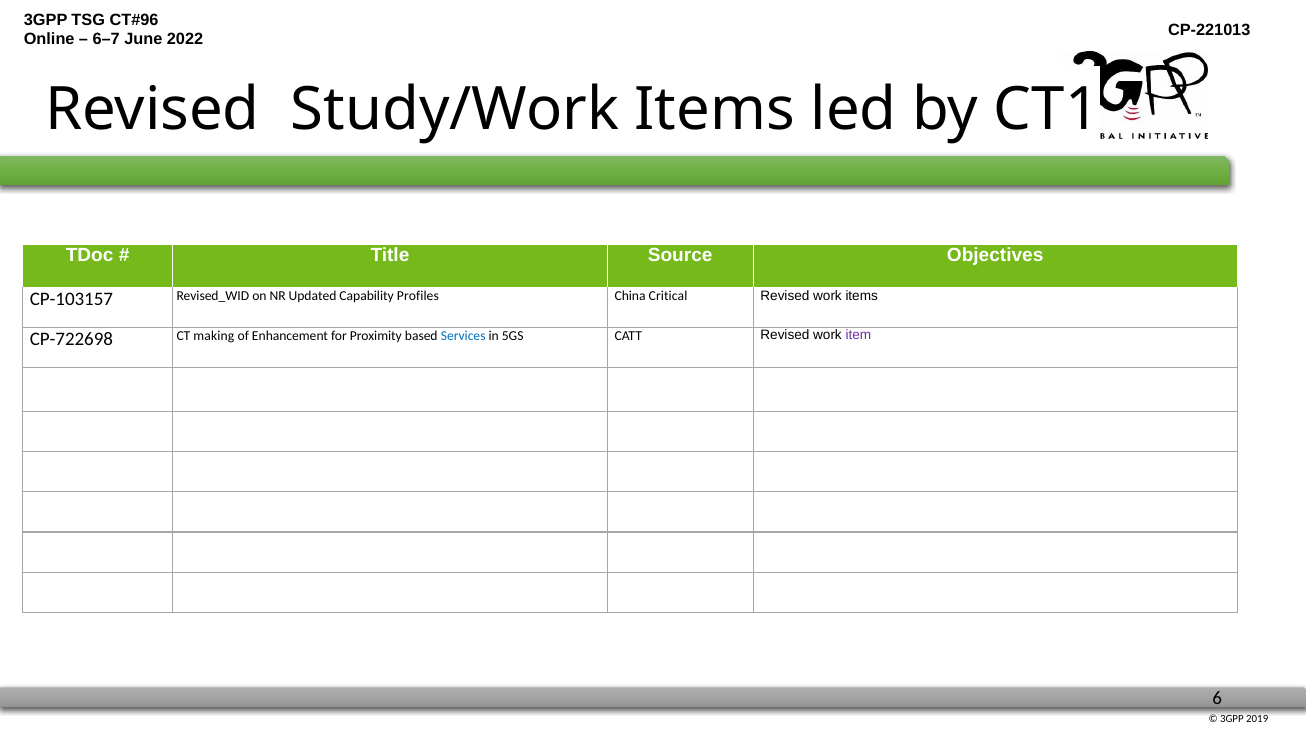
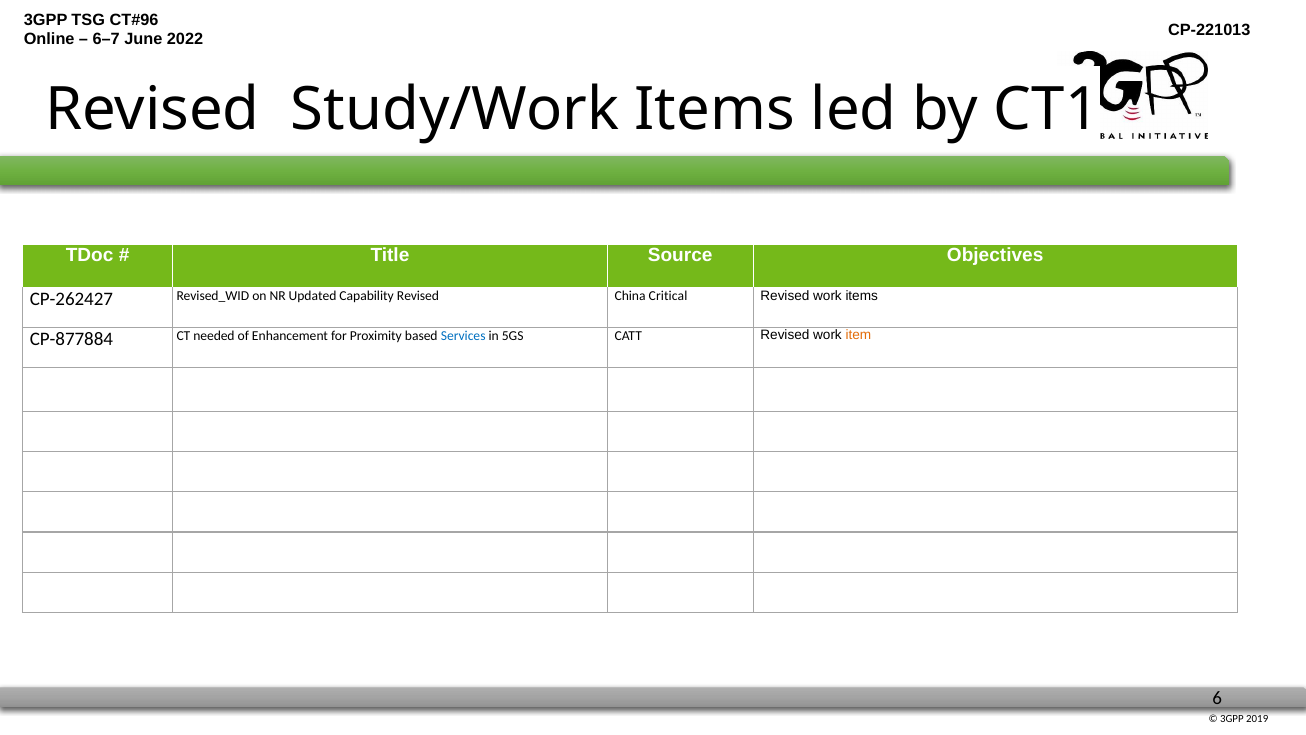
CP-103157: CP-103157 -> CP-262427
Capability Profiles: Profiles -> Revised
CP-722698: CP-722698 -> CP-877884
making: making -> needed
item colour: purple -> orange
